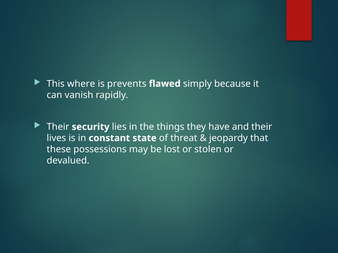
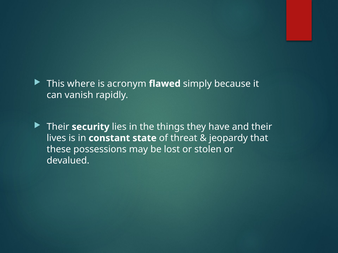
prevents: prevents -> acronym
